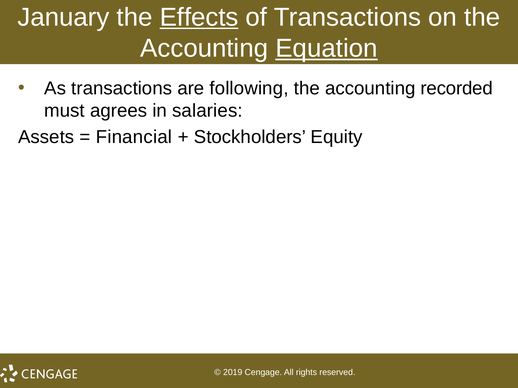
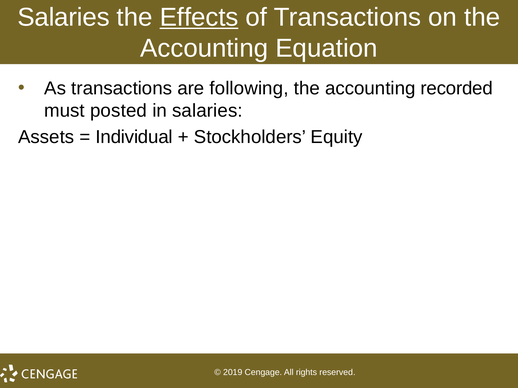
January at (63, 17): January -> Salaries
Equation underline: present -> none
agrees: agrees -> posted
Financial: Financial -> Individual
